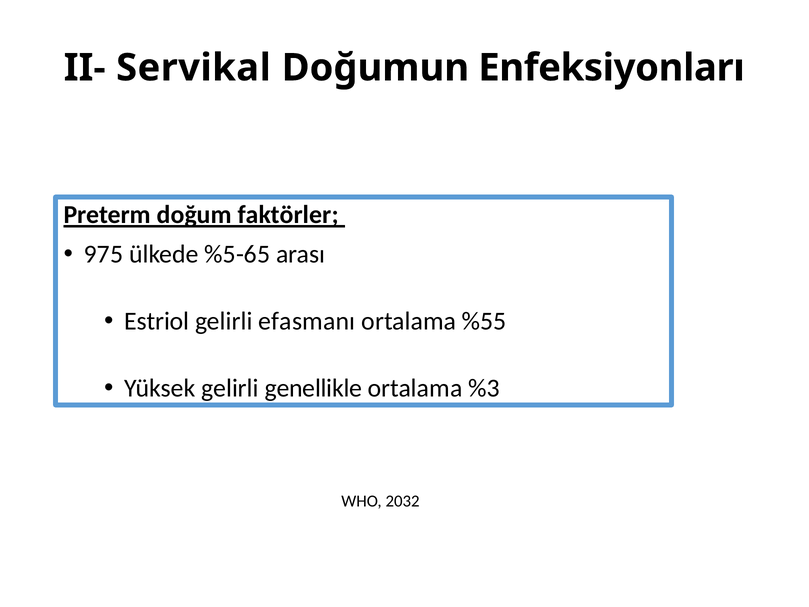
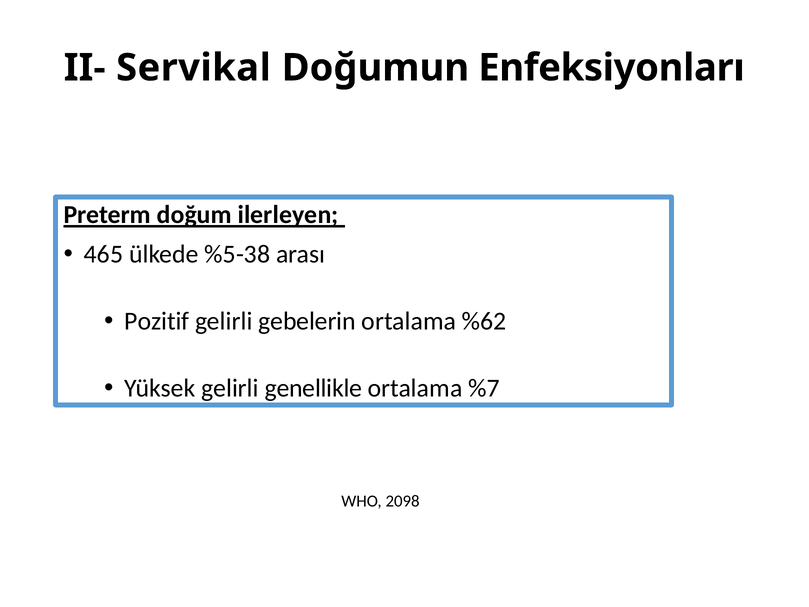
faktörler: faktörler -> ilerleyen
975: 975 -> 465
%5-65: %5-65 -> %5-38
Estriol: Estriol -> Pozitif
efasmanı: efasmanı -> gebelerin
%55: %55 -> %62
%3: %3 -> %7
2032: 2032 -> 2098
